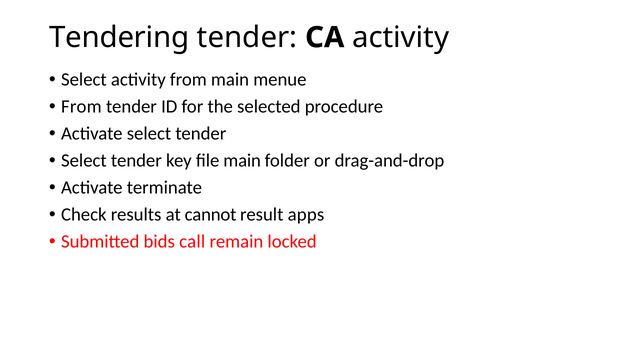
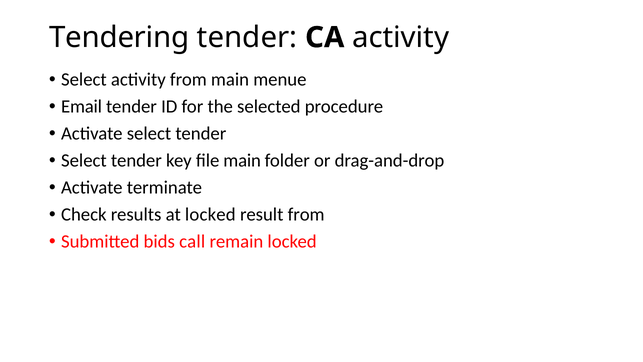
From at (81, 107): From -> Email
at cannot: cannot -> locked
result apps: apps -> from
